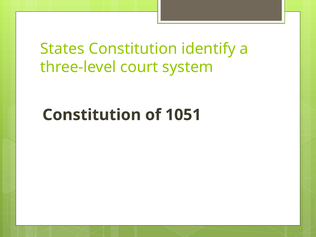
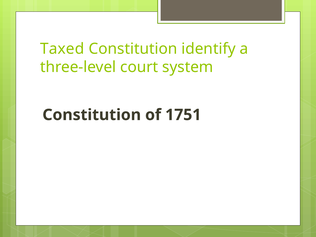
States: States -> Taxed
1051: 1051 -> 1751
